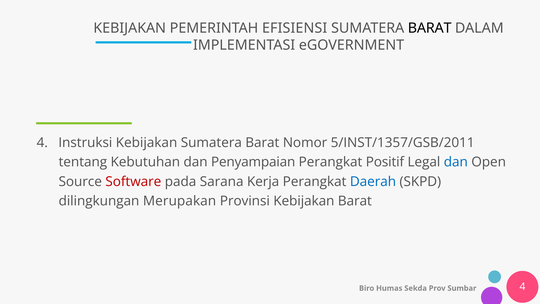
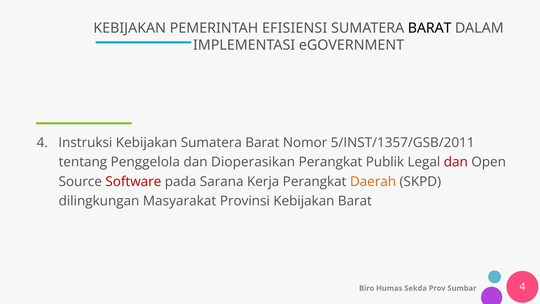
Kebutuhan: Kebutuhan -> Penggelola
Penyampaian: Penyampaian -> Dioperasikan
Positif: Positif -> Publik
dan at (456, 162) colour: blue -> red
Daerah colour: blue -> orange
Merupakan: Merupakan -> Masyarakat
